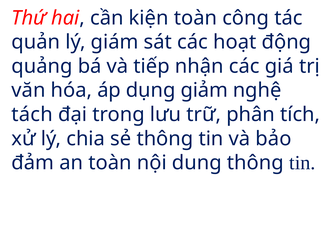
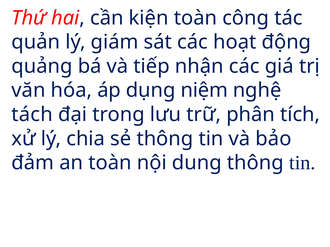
giảm: giảm -> niệm
